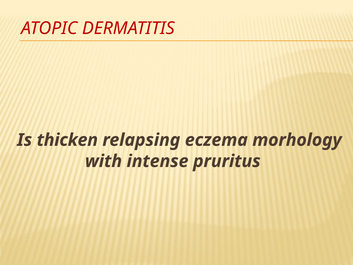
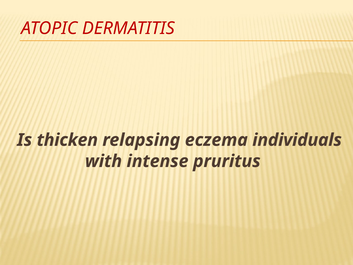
morhology: morhology -> individuals
